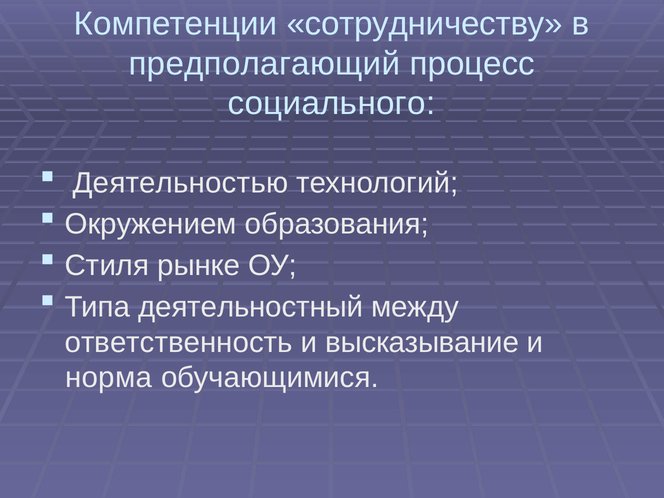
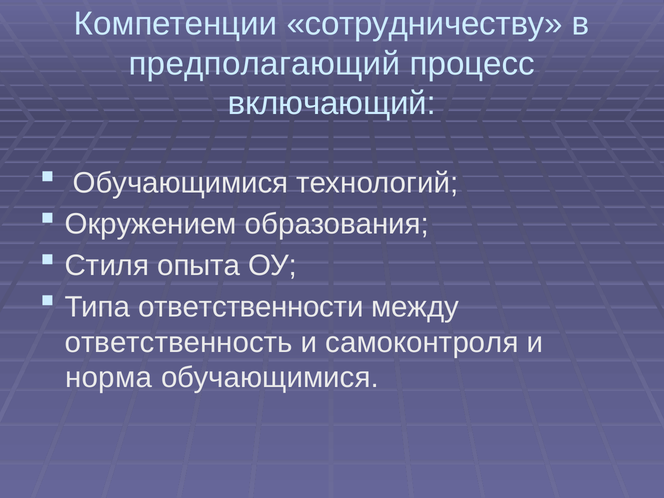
социального: социального -> включающий
Деятельностью at (181, 183): Деятельностью -> Обучающимися
рынке: рынке -> опыта
деятельностный: деятельностный -> ответственности
высказывание: высказывание -> самоконтроля
